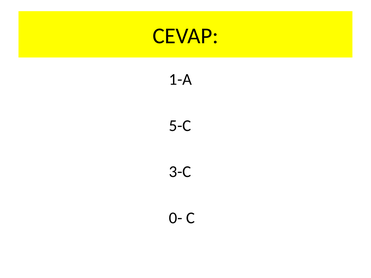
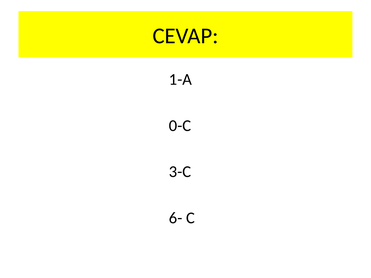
5-C: 5-C -> 0-C
0-: 0- -> 6-
